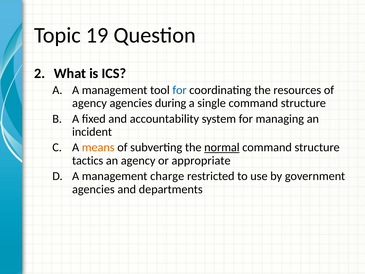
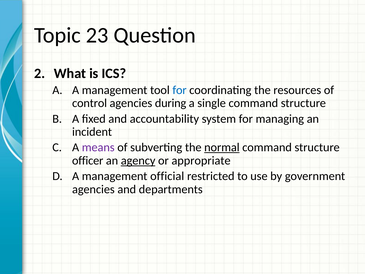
19: 19 -> 23
agency at (89, 103): agency -> control
means colour: orange -> purple
tactics: tactics -> officer
agency at (138, 160) underline: none -> present
charge: charge -> official
